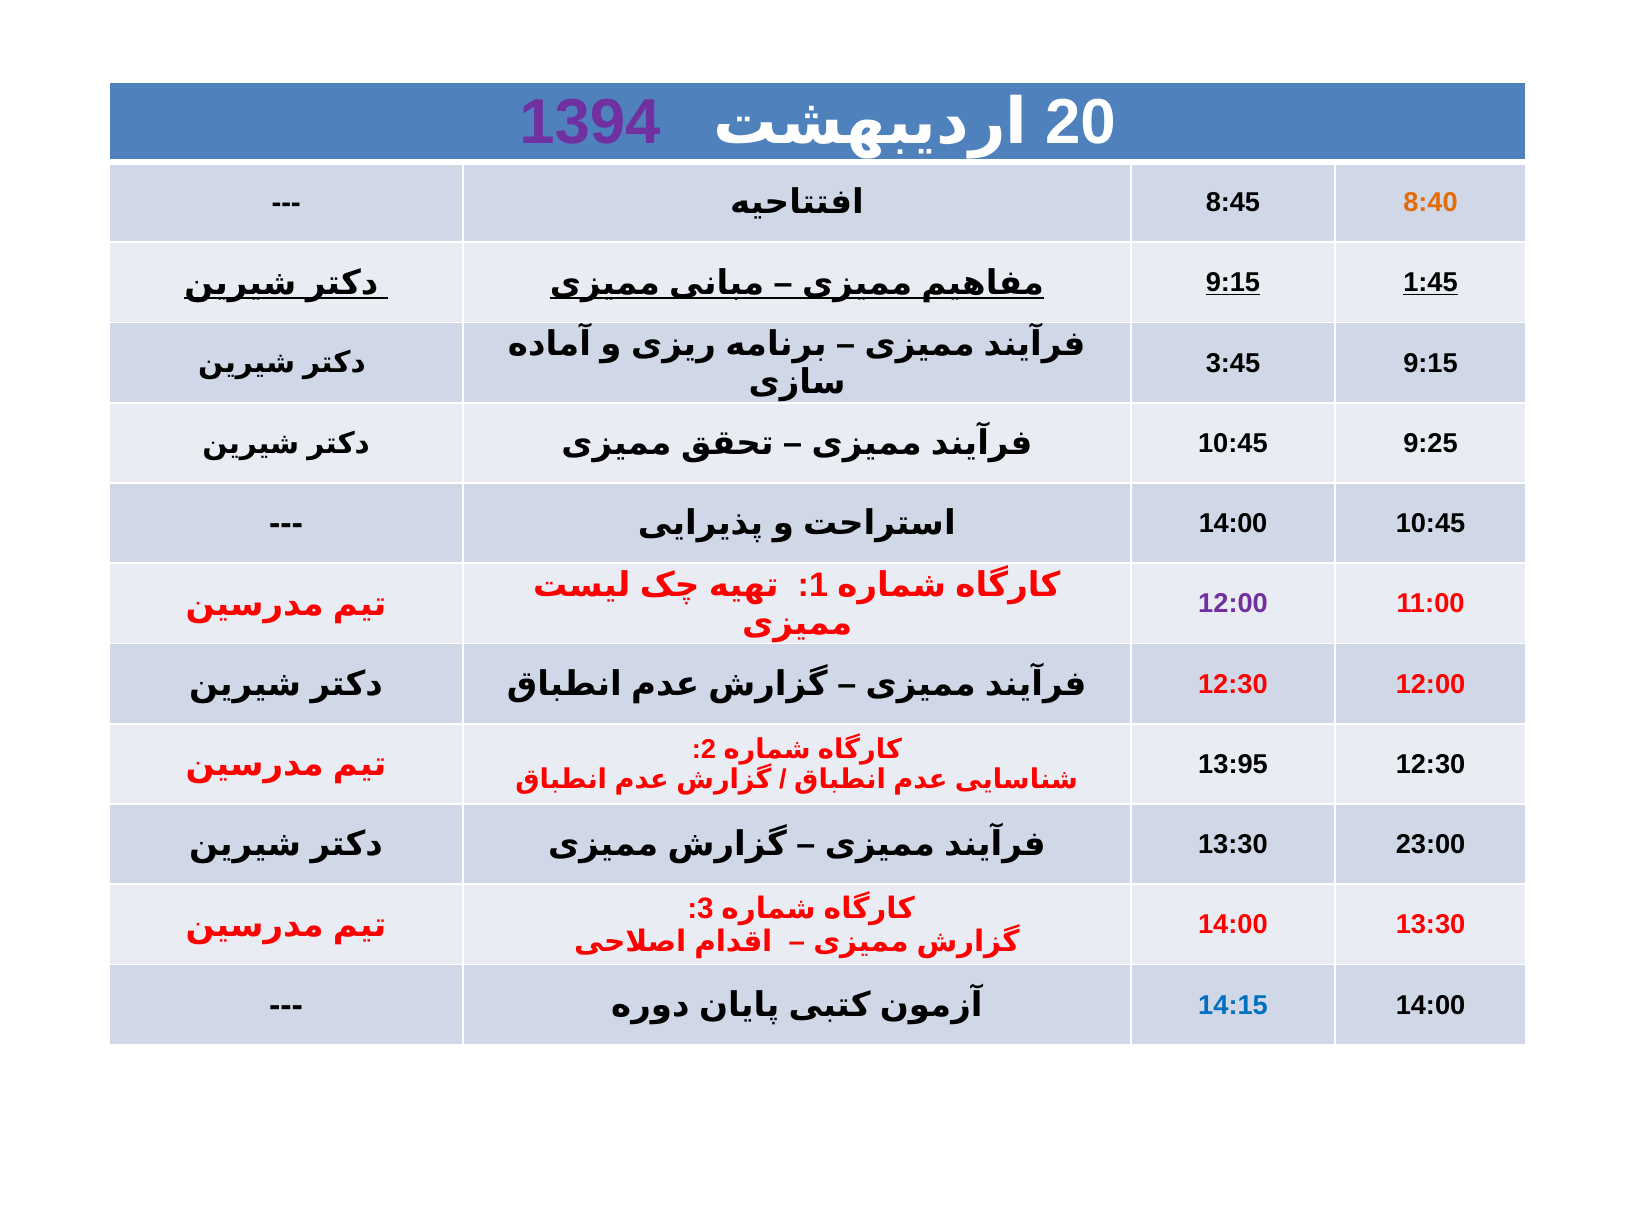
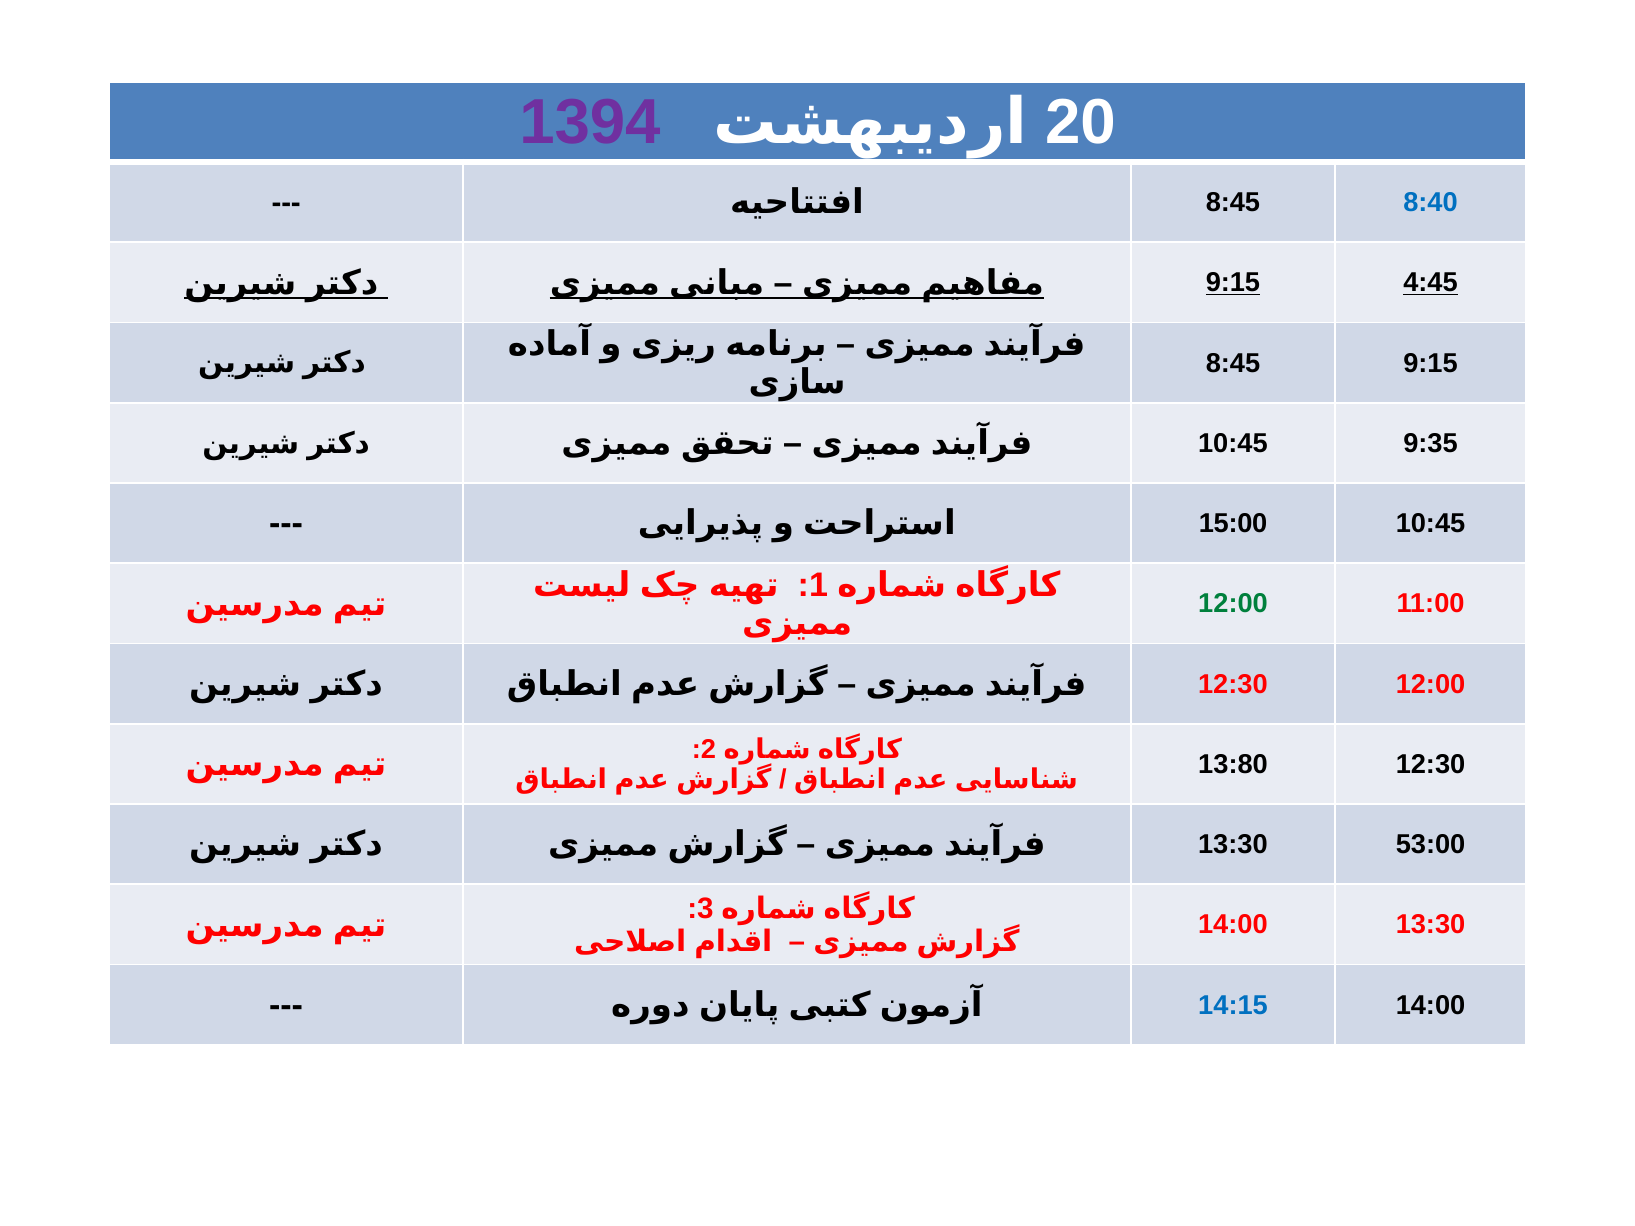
8:40 colour: orange -> blue
1:45: 1:45 -> 4:45
3:45 at (1233, 363): 3:45 -> 8:45
9:25: 9:25 -> 9:35
14:00 at (1233, 524): 14:00 -> 15:00
12:00 at (1233, 604) colour: purple -> green
13:95: 13:95 -> 13:80
23:00: 23:00 -> 53:00
